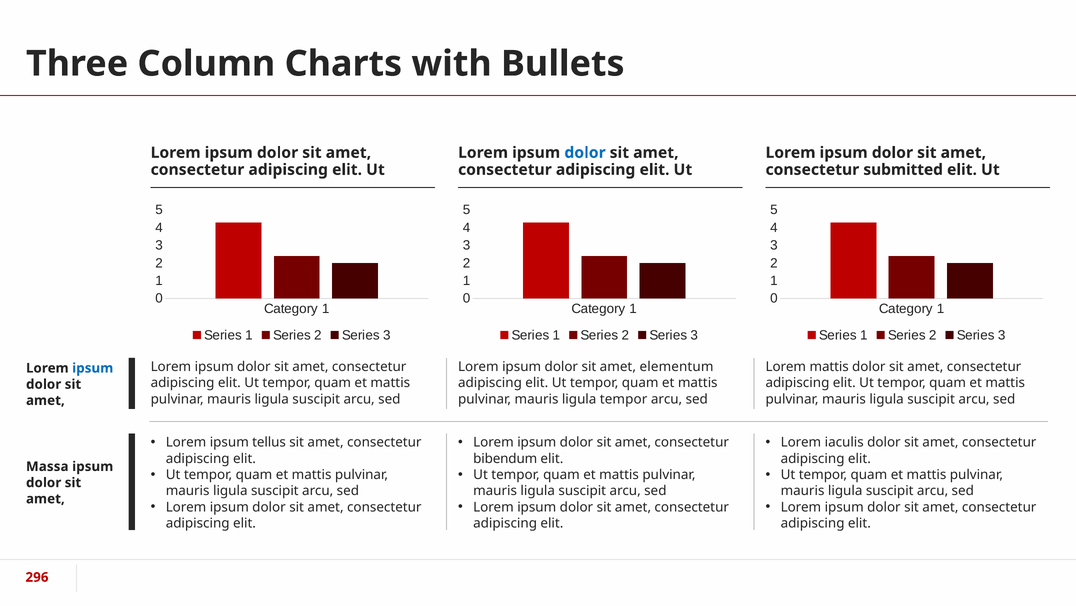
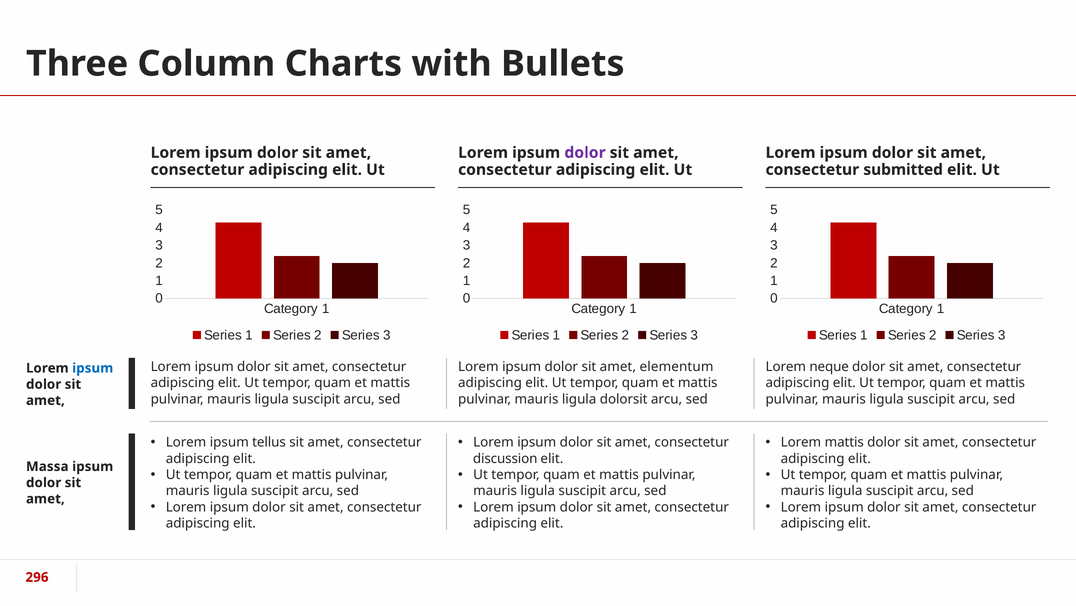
dolor at (585, 152) colour: blue -> purple
Lorem mattis: mattis -> neque
ligula tempor: tempor -> dolorsit
Lorem iaculis: iaculis -> mattis
bibendum: bibendum -> discussion
